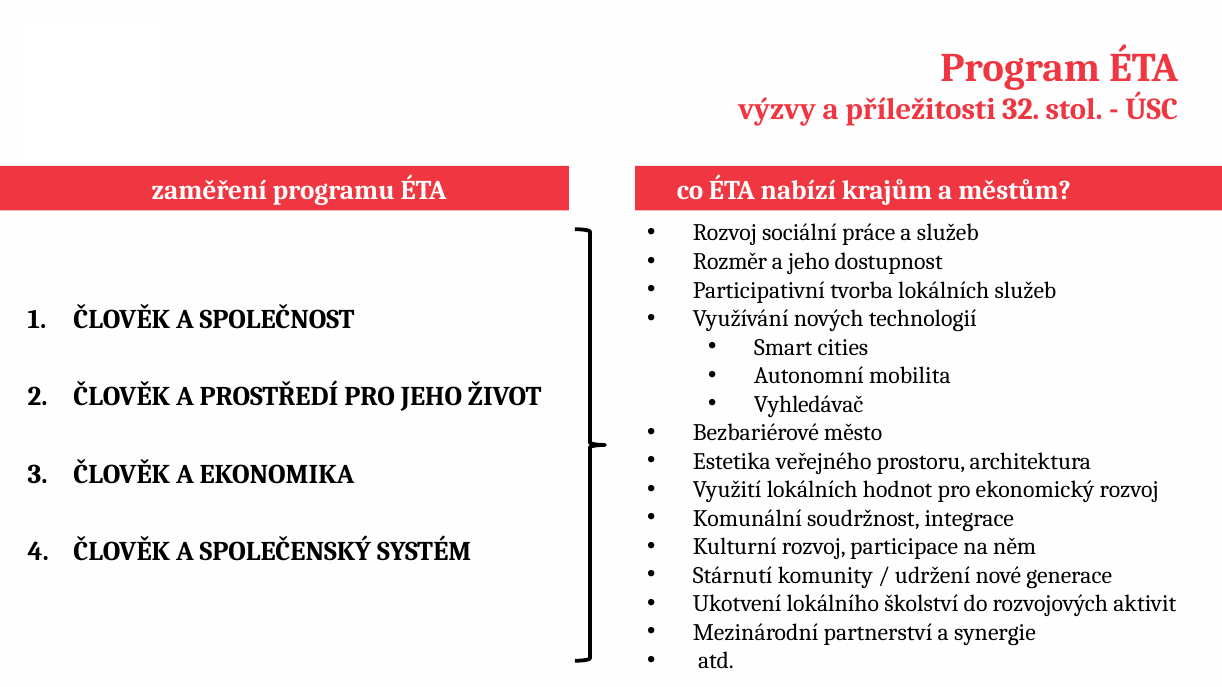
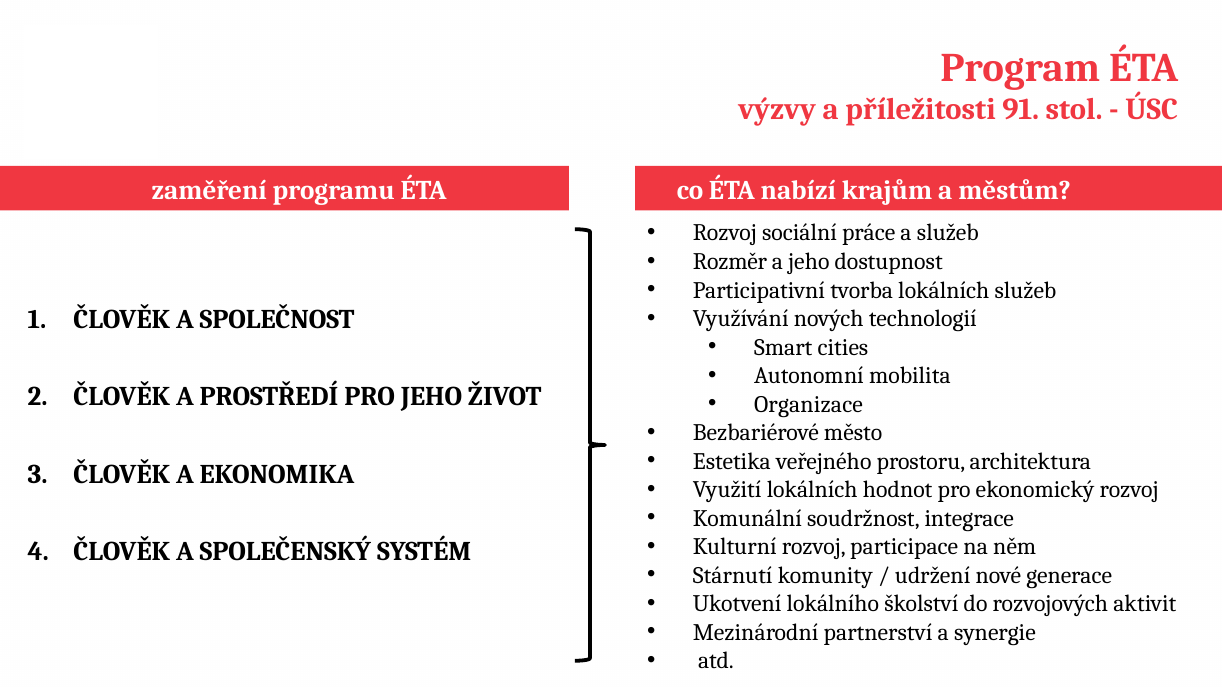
32: 32 -> 91
Vyhledávač: Vyhledávač -> Organizace
